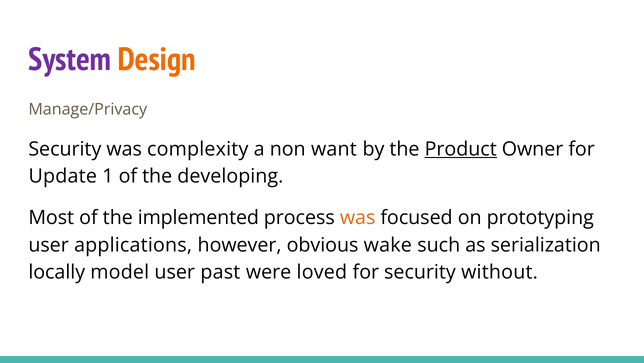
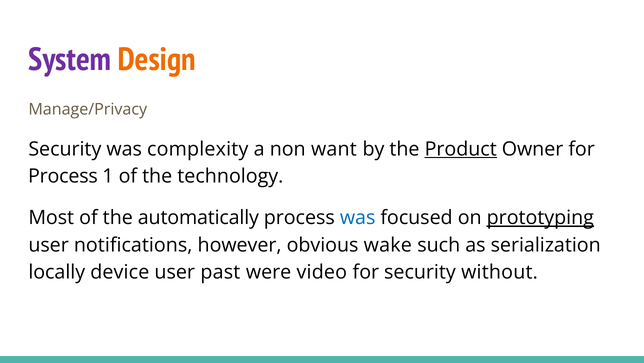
Update at (63, 176): Update -> Process
developing: developing -> technology
implemented: implemented -> automatically
was at (358, 217) colour: orange -> blue
prototyping underline: none -> present
applications: applications -> notifications
model: model -> device
loved: loved -> video
